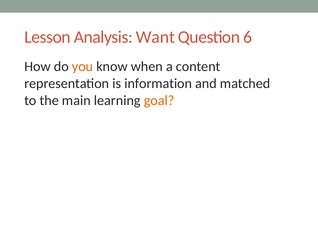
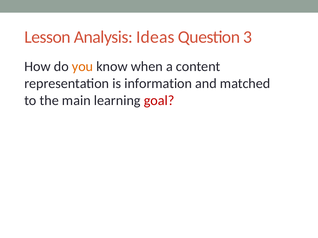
Want: Want -> Ideas
6: 6 -> 3
goal colour: orange -> red
